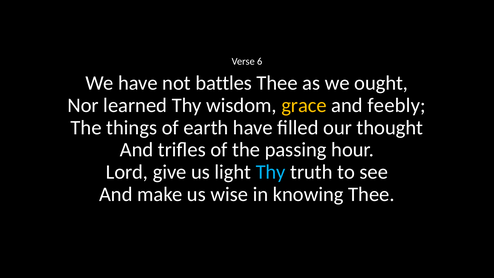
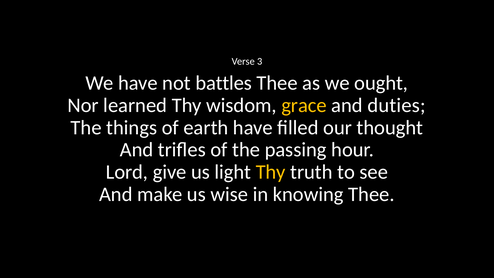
6: 6 -> 3
feebly: feebly -> duties
Thy at (271, 172) colour: light blue -> yellow
